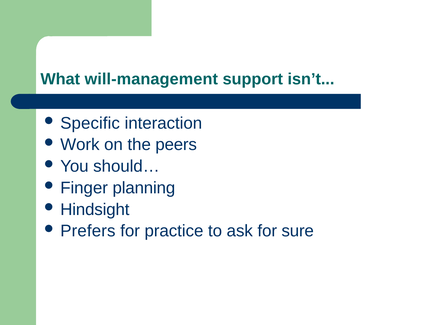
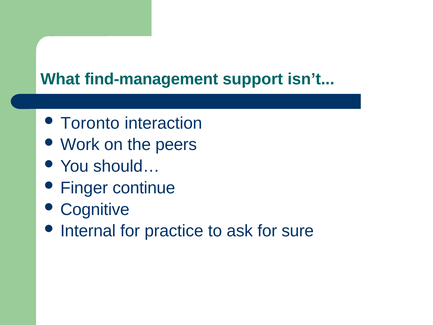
will-management: will-management -> find-management
Specific: Specific -> Toronto
planning: planning -> continue
Hindsight: Hindsight -> Cognitive
Prefers: Prefers -> Internal
